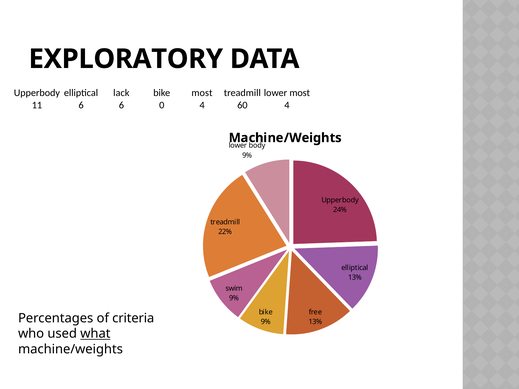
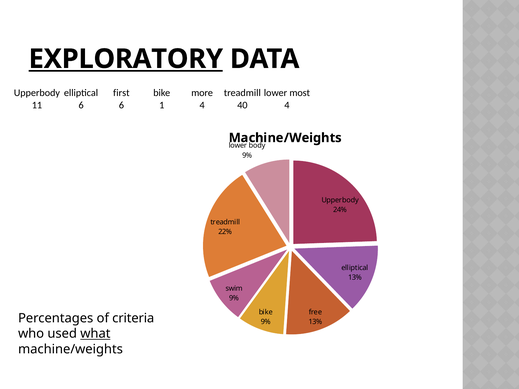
EXPLORATORY underline: none -> present
lack: lack -> first
bike most: most -> more
0: 0 -> 1
60: 60 -> 40
